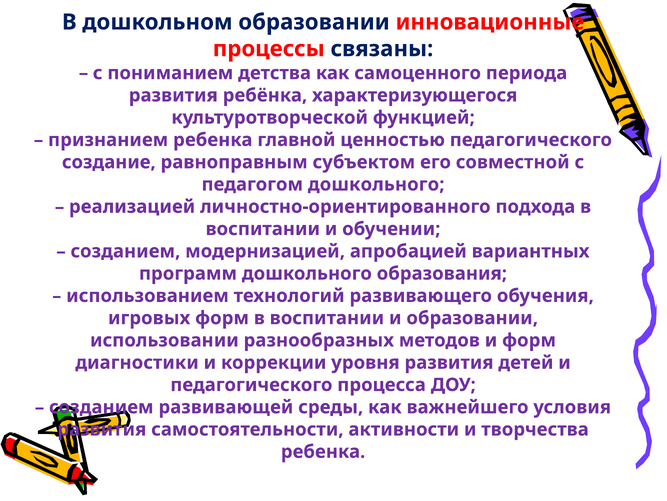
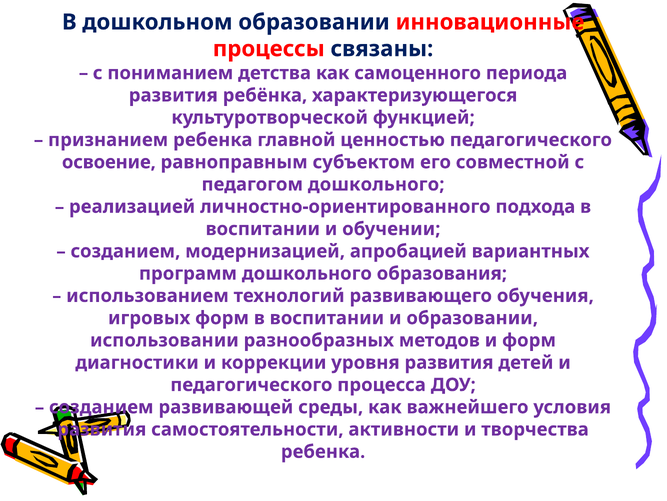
создание: создание -> освоение
